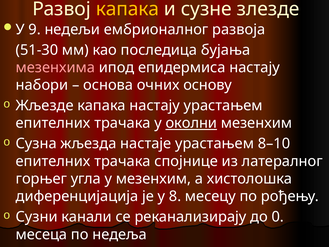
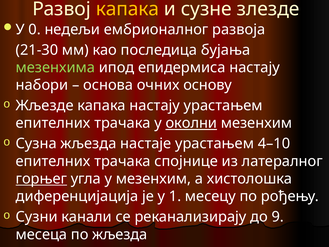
9: 9 -> 0
51-30: 51-30 -> 21-30
мезенхима colour: pink -> light green
8–10: 8–10 -> 4–10
горњег underline: none -> present
8: 8 -> 1
0: 0 -> 9
по недеља: недеља -> жљезда
